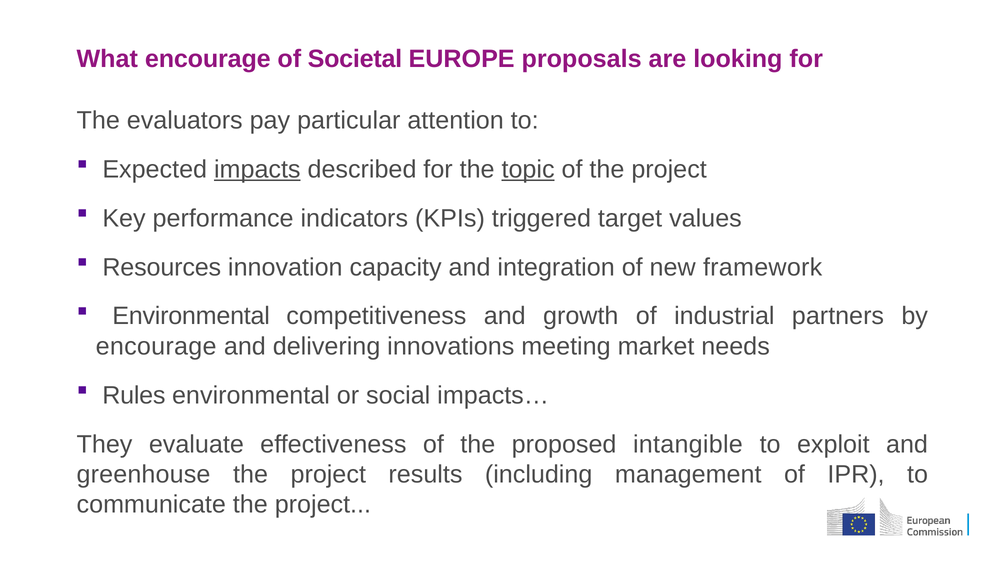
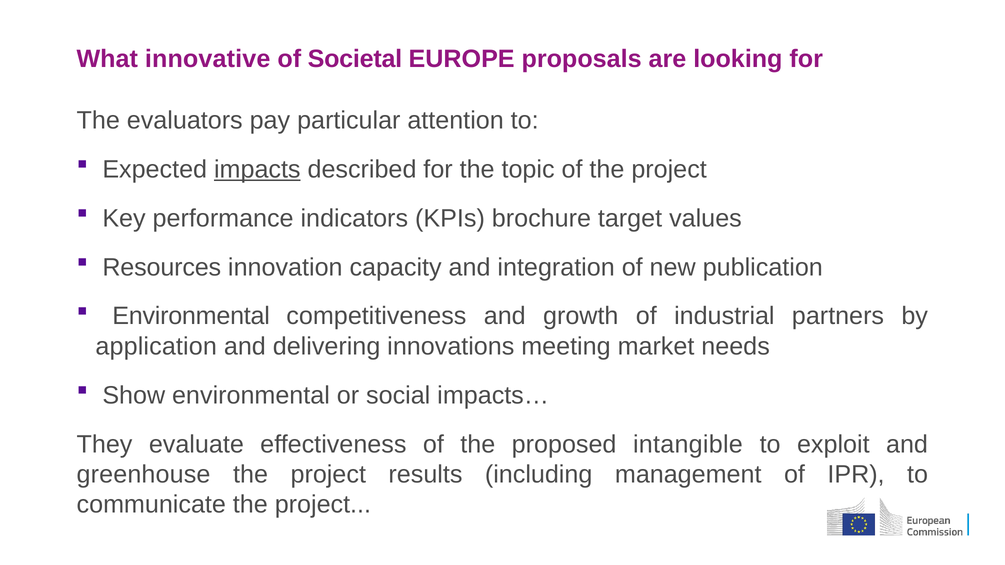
What encourage: encourage -> innovative
topic underline: present -> none
triggered: triggered -> brochure
framework: framework -> publication
encourage at (156, 346): encourage -> application
Rules: Rules -> Show
